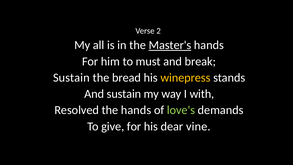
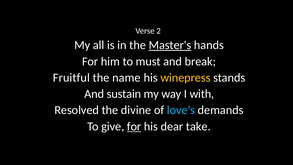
Sustain at (71, 78): Sustain -> Fruitful
bread: bread -> name
the hands: hands -> divine
love's colour: light green -> light blue
for at (134, 126) underline: none -> present
vine: vine -> take
